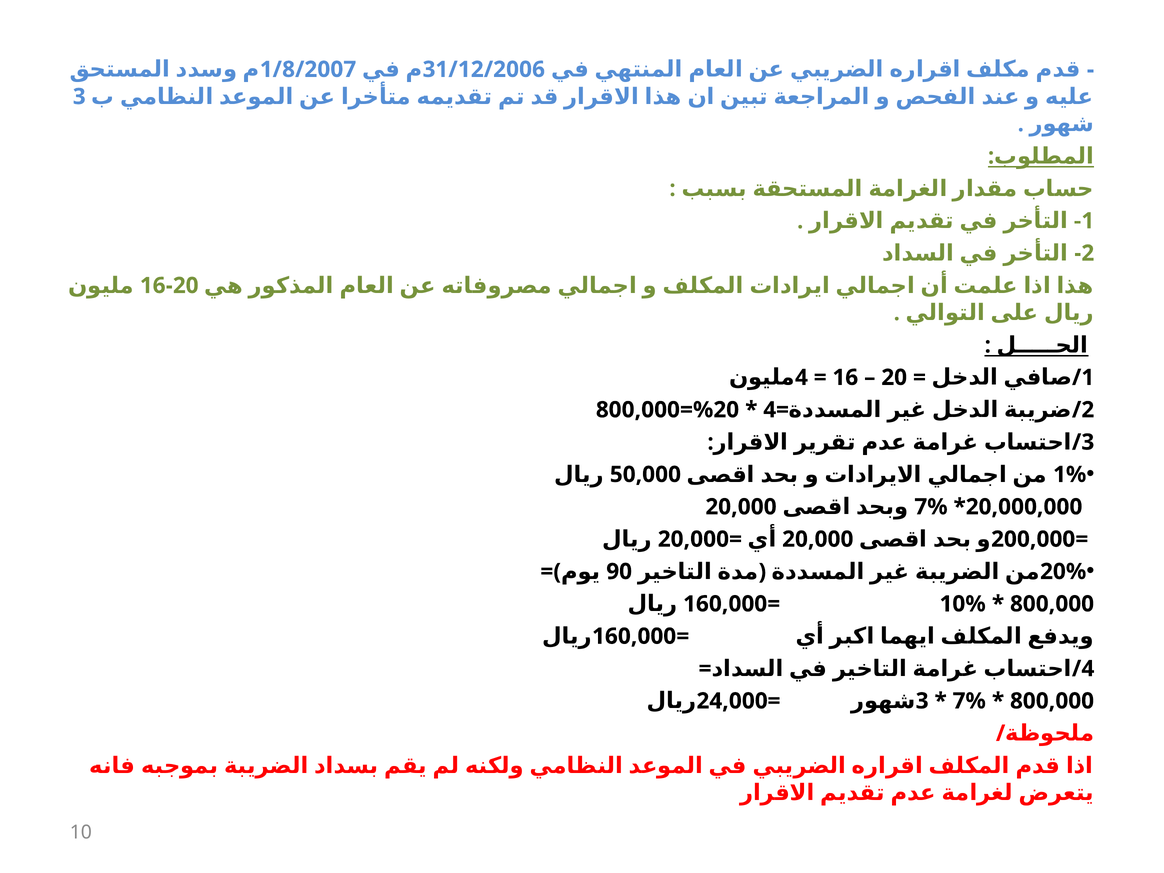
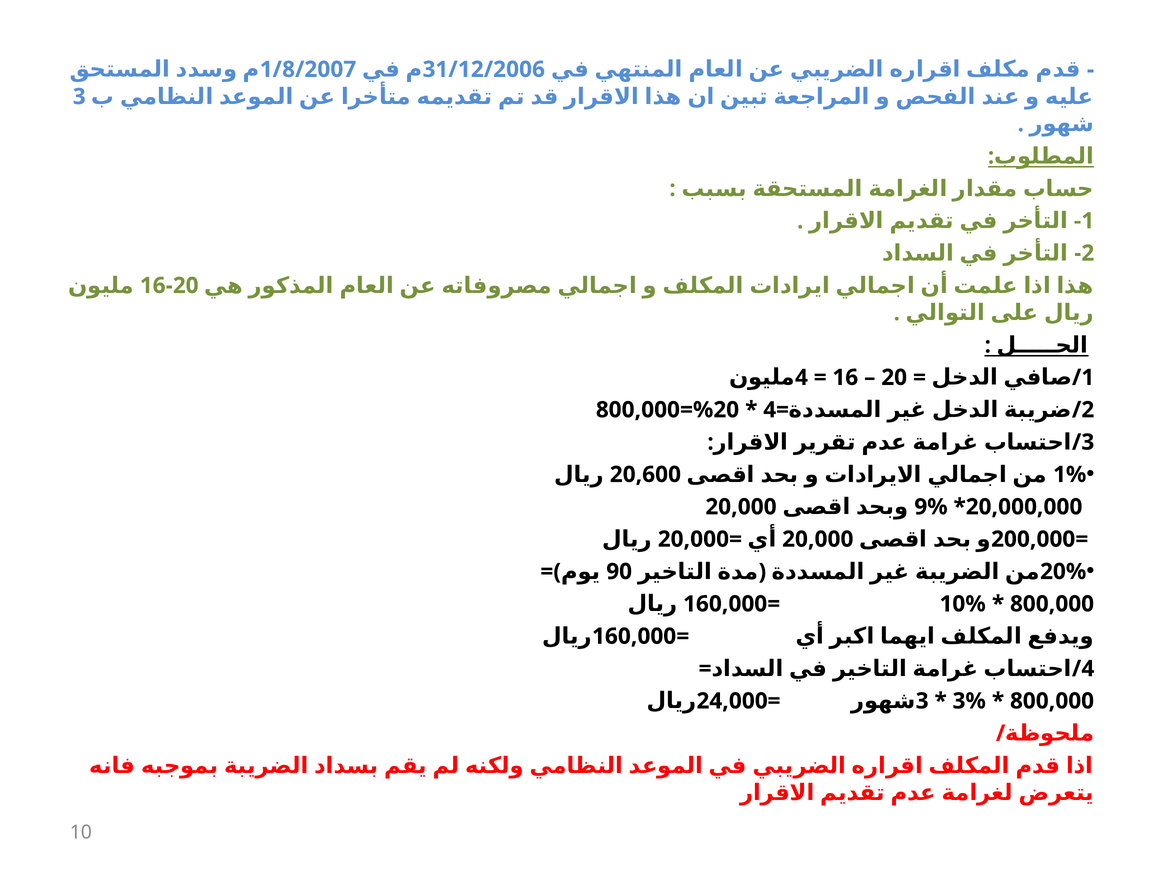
50,000: 50,000 -> 20,600
7% at (931, 507): 7% -> 9%
7% at (969, 701): 7% -> 3%
